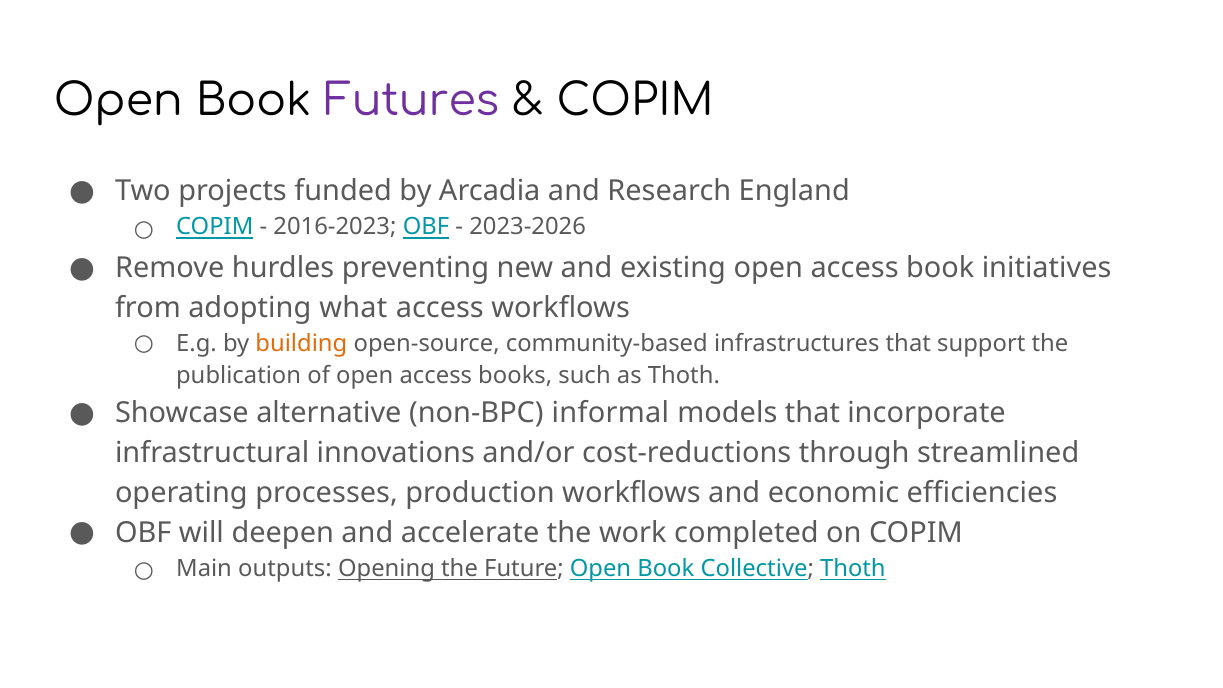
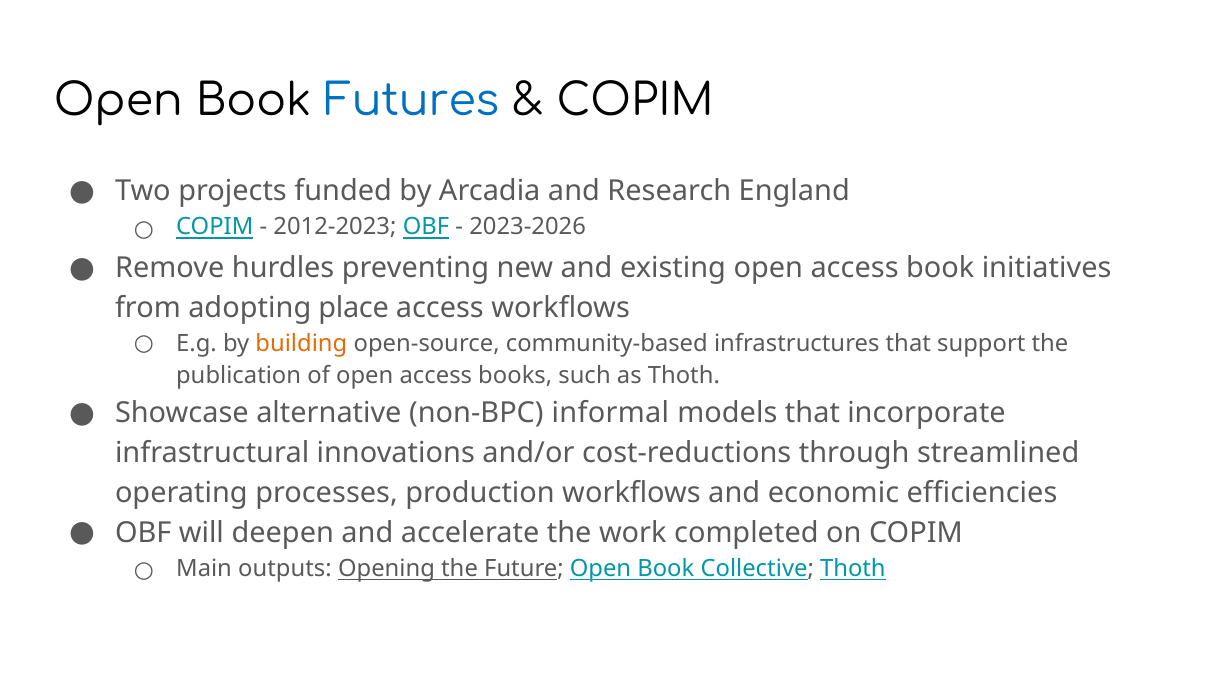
Futures colour: purple -> blue
2016-2023: 2016-2023 -> 2012-2023
what: what -> place
